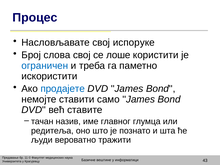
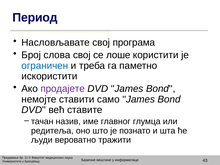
Процес: Процес -> Период
испоруке: испоруке -> програма
продајете colour: blue -> purple
